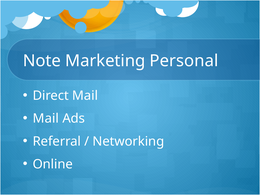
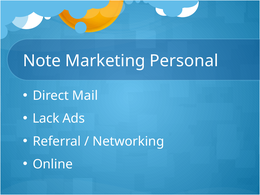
Mail at (46, 118): Mail -> Lack
